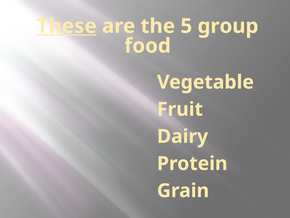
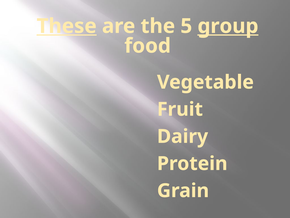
group underline: none -> present
